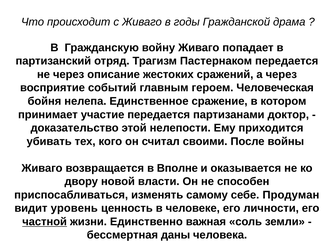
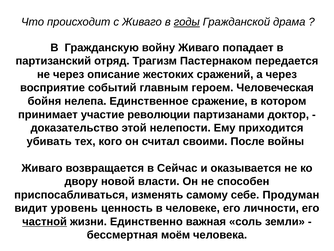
годы underline: none -> present
участие передается: передается -> революции
Вполне: Вполне -> Сейчас
даны: даны -> моём
